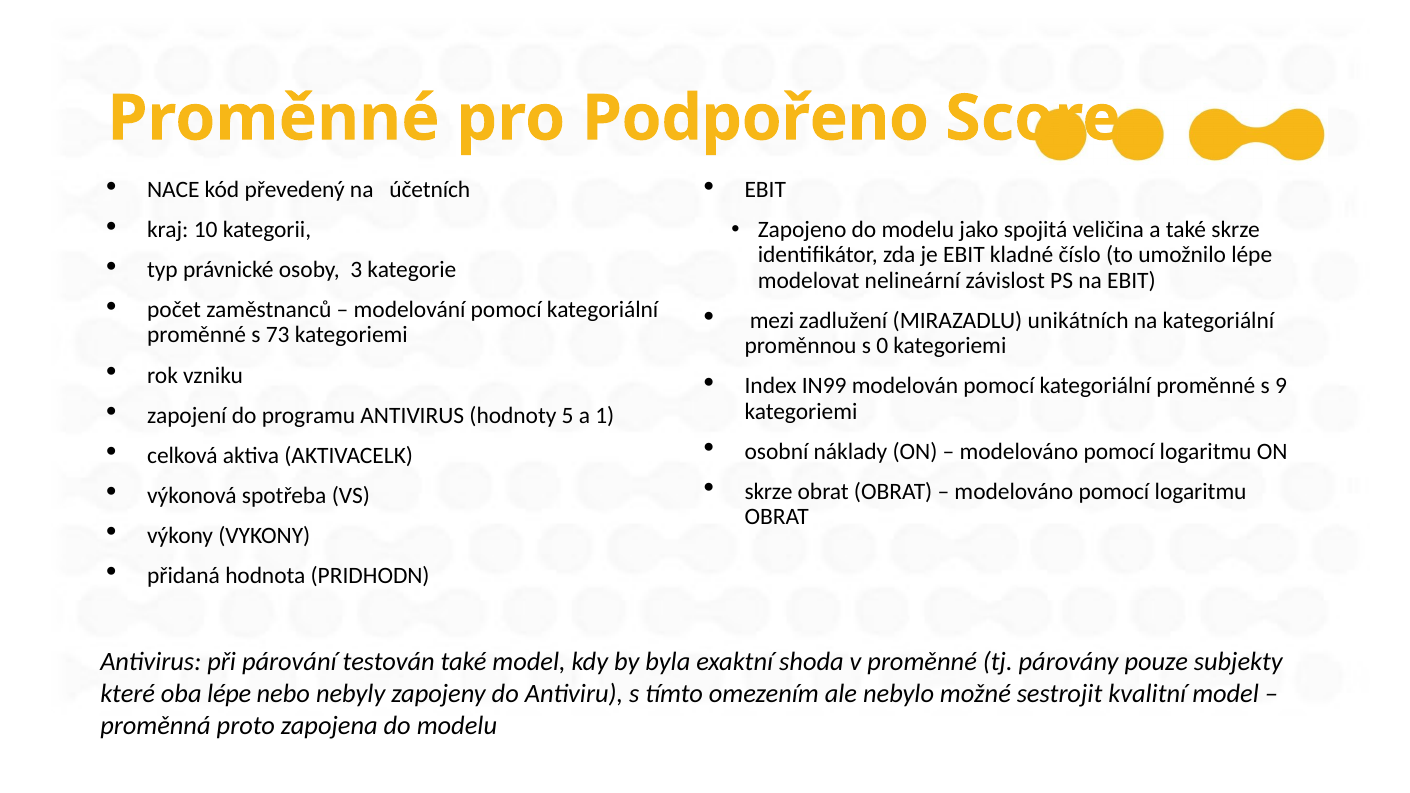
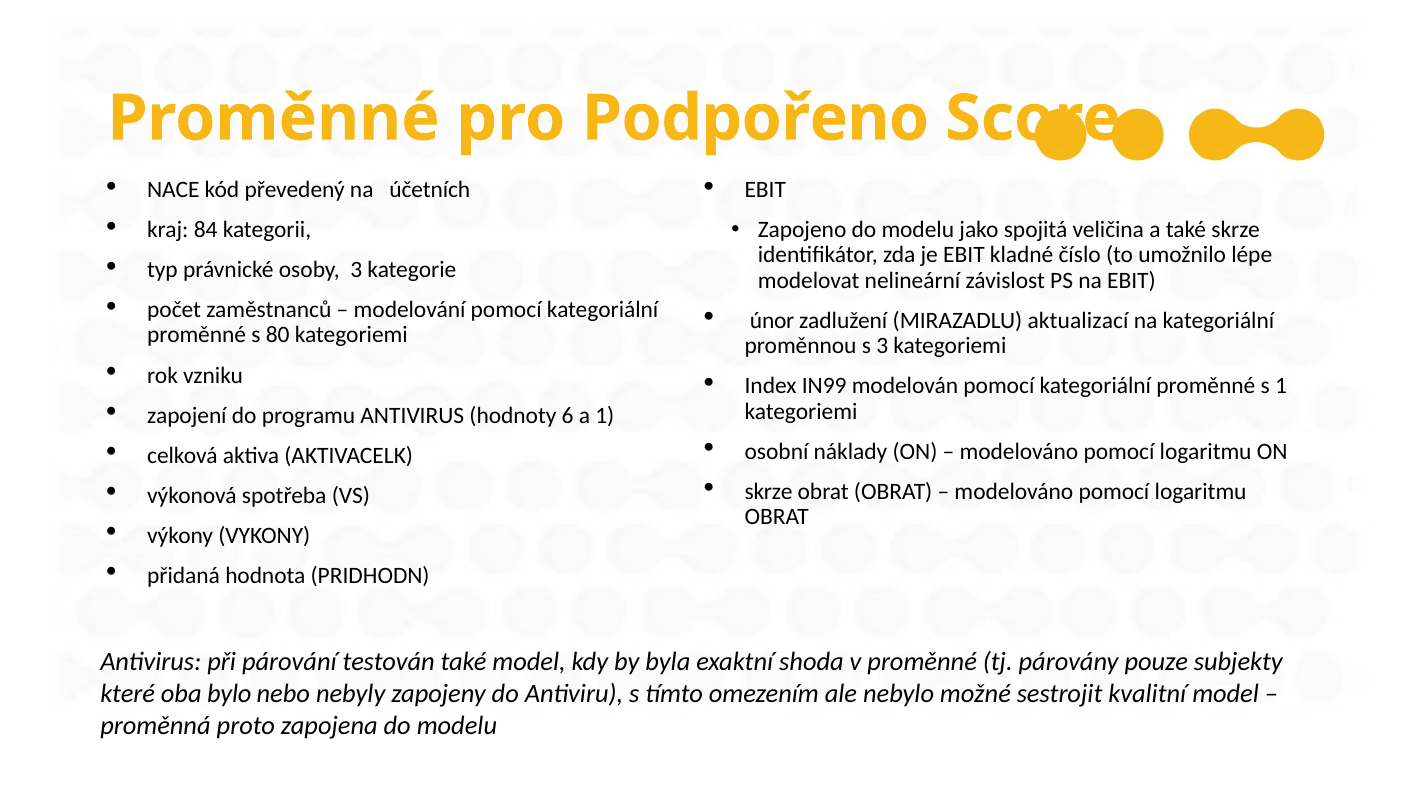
10: 10 -> 84
mezi: mezi -> únor
unikátních: unikátních -> aktualizací
73: 73 -> 80
s 0: 0 -> 3
s 9: 9 -> 1
5: 5 -> 6
oba lépe: lépe -> bylo
